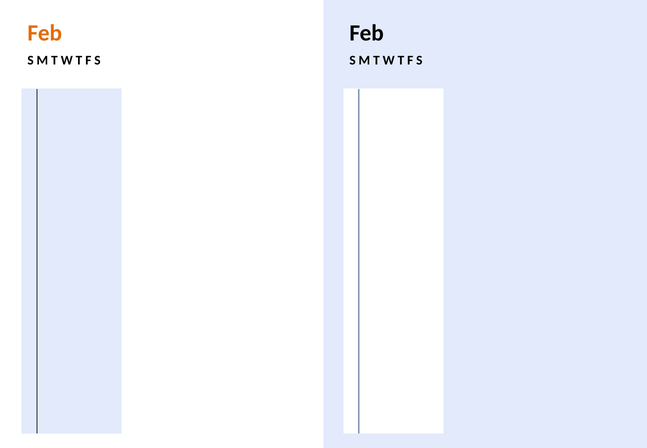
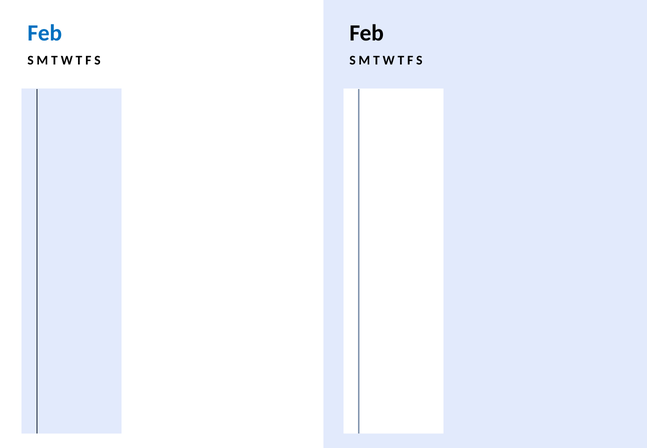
Feb at (45, 33) colour: orange -> blue
